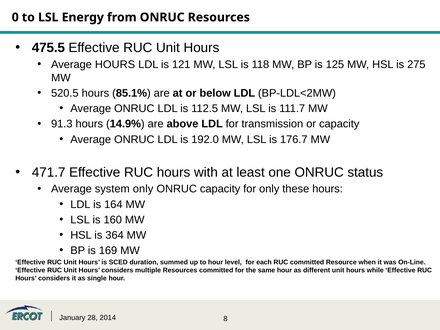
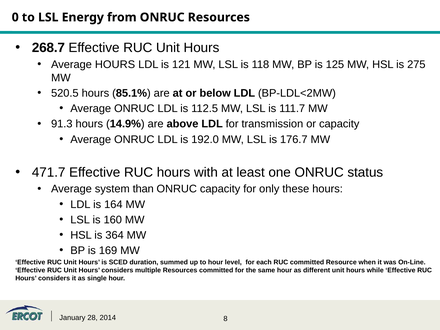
475.5: 475.5 -> 268.7
system only: only -> than
